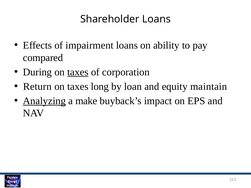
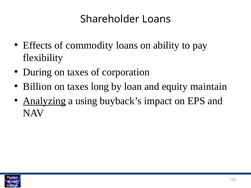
impairment: impairment -> commodity
compared: compared -> flexibility
taxes at (78, 72) underline: present -> none
Return: Return -> Billion
make: make -> using
